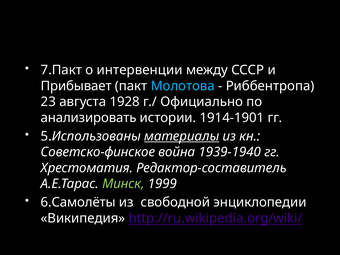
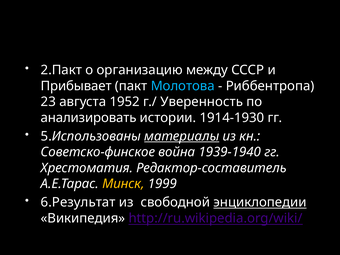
7.Пакт: 7.Пакт -> 2.Пакт
интервенции: интервенции -> организацию
1928: 1928 -> 1952
Официально: Официально -> Уверенность
1914-1901: 1914-1901 -> 1914-1930
Минск colour: light green -> yellow
6.Самолёты: 6.Самолёты -> 6.Результат
энциклопедии underline: none -> present
